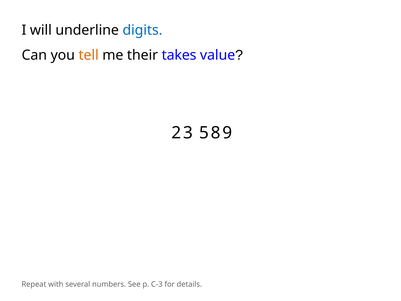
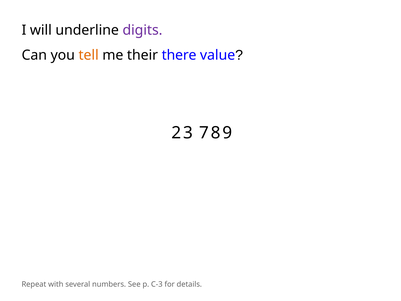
digits colour: blue -> purple
takes: takes -> there
5: 5 -> 7
